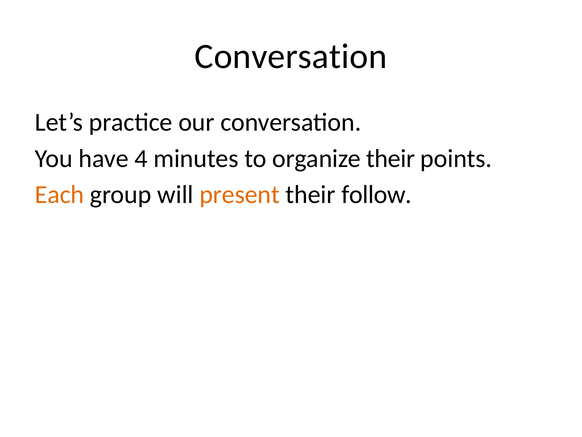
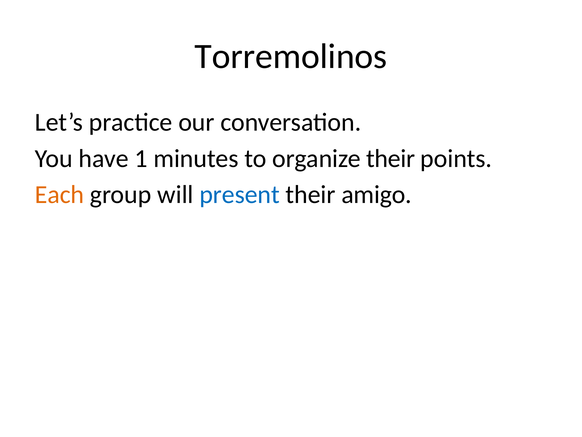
Conversation at (291, 56): Conversation -> Torremolinos
4: 4 -> 1
present colour: orange -> blue
follow: follow -> amigo
